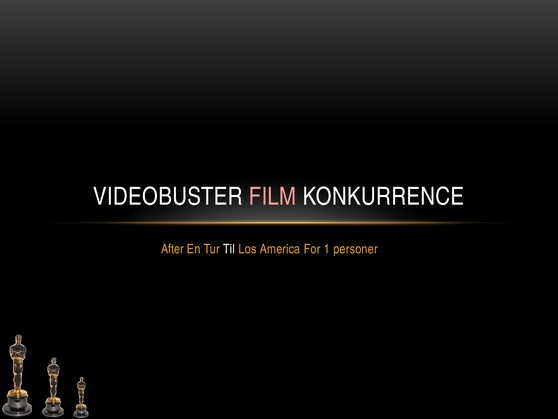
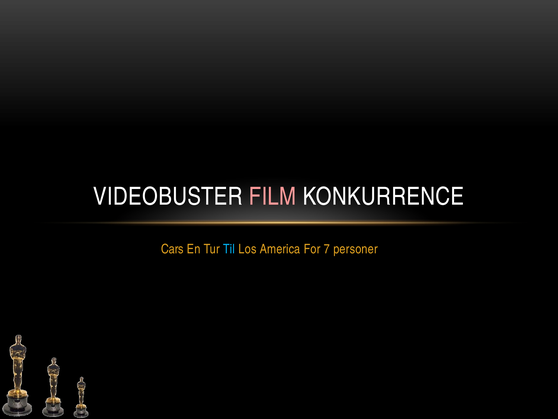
After: After -> Cars
Til colour: white -> light blue
1: 1 -> 7
